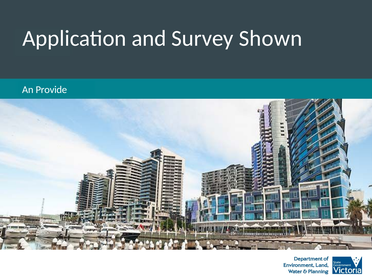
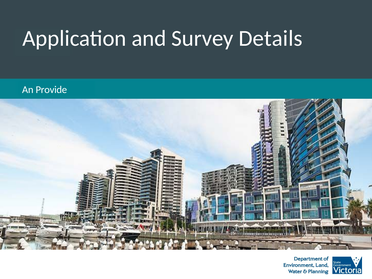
Shown: Shown -> Details
